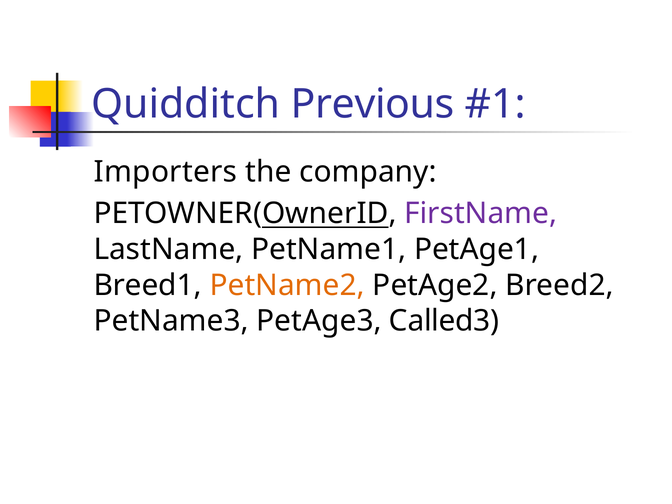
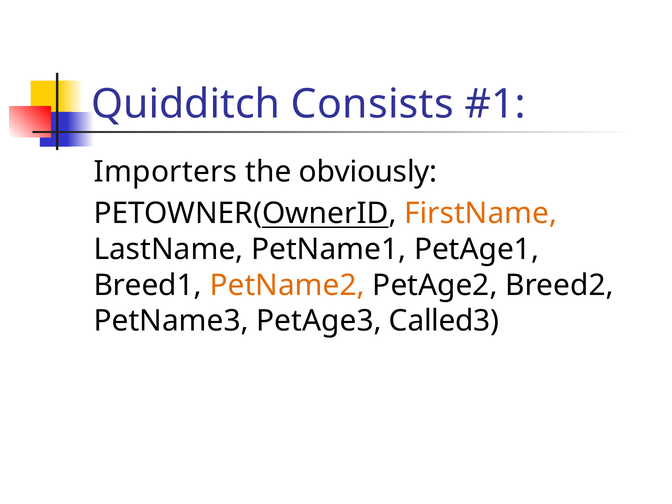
Previous: Previous -> Consists
company: company -> obviously
FirstName colour: purple -> orange
